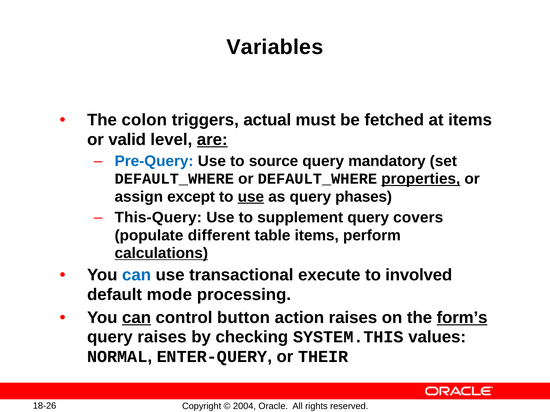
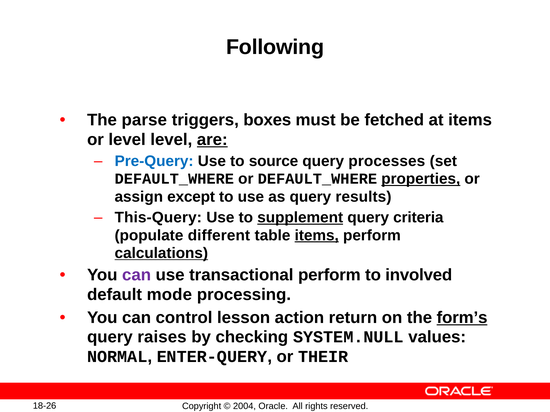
Variables: Variables -> Following
colon: colon -> parse
actual: actual -> boxes
or valid: valid -> level
mandatory: mandatory -> processes
use at (251, 197) underline: present -> none
phases: phases -> results
supplement underline: none -> present
covers: covers -> criteria
items at (317, 236) underline: none -> present
can at (137, 275) colour: blue -> purple
transactional execute: execute -> perform
can at (137, 318) underline: present -> none
button: button -> lesson
action raises: raises -> return
SYSTEM.THIS: SYSTEM.THIS -> SYSTEM.NULL
